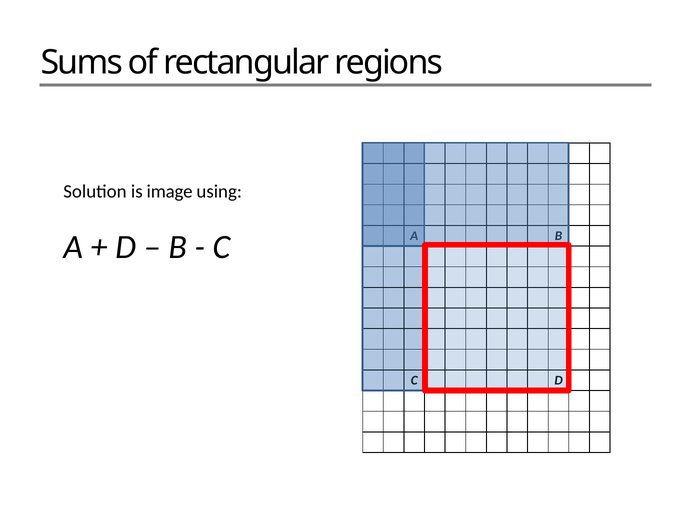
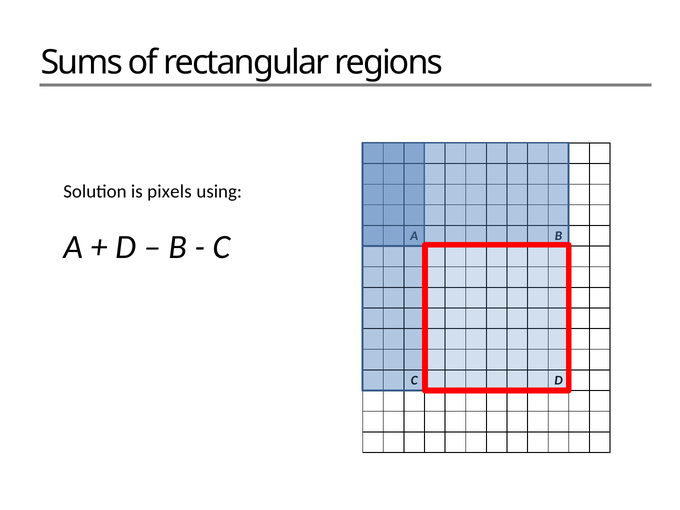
image: image -> pixels
